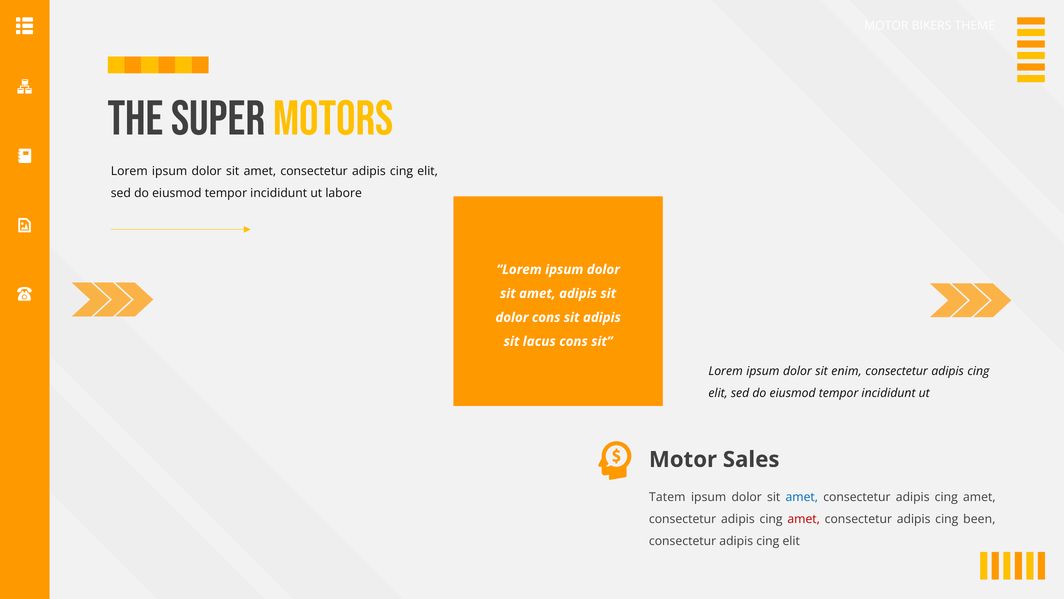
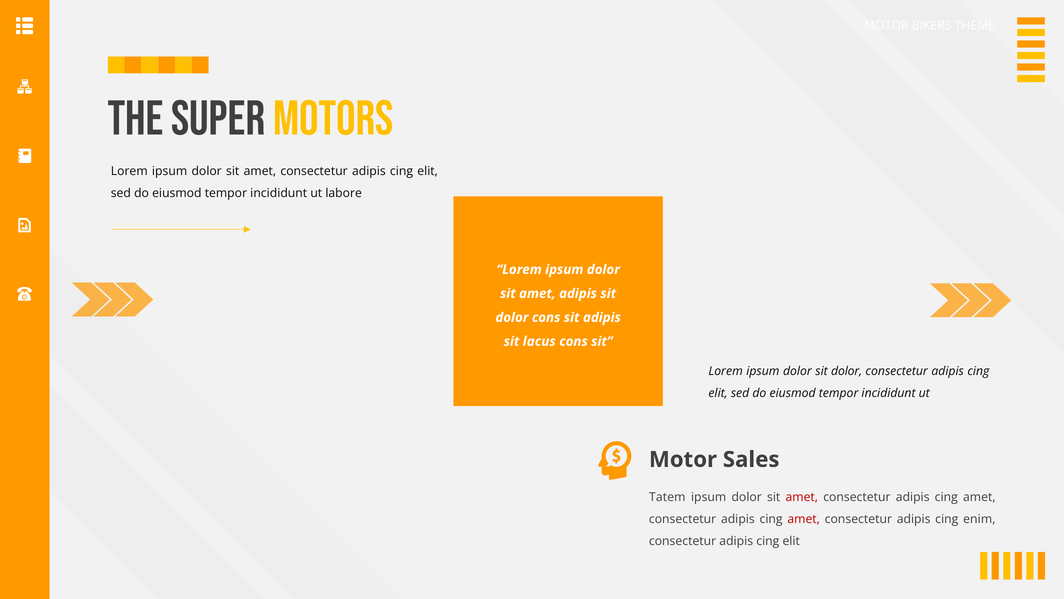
dolor sit enim: enim -> dolor
amet at (802, 497) colour: blue -> red
been: been -> enim
